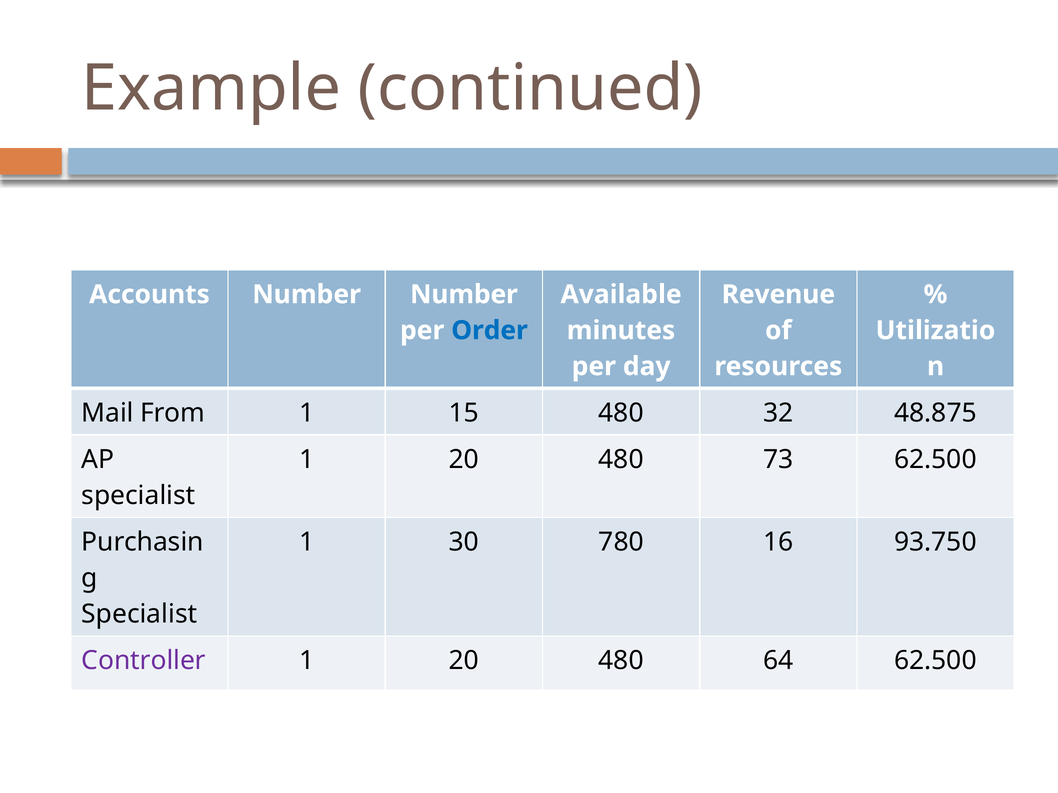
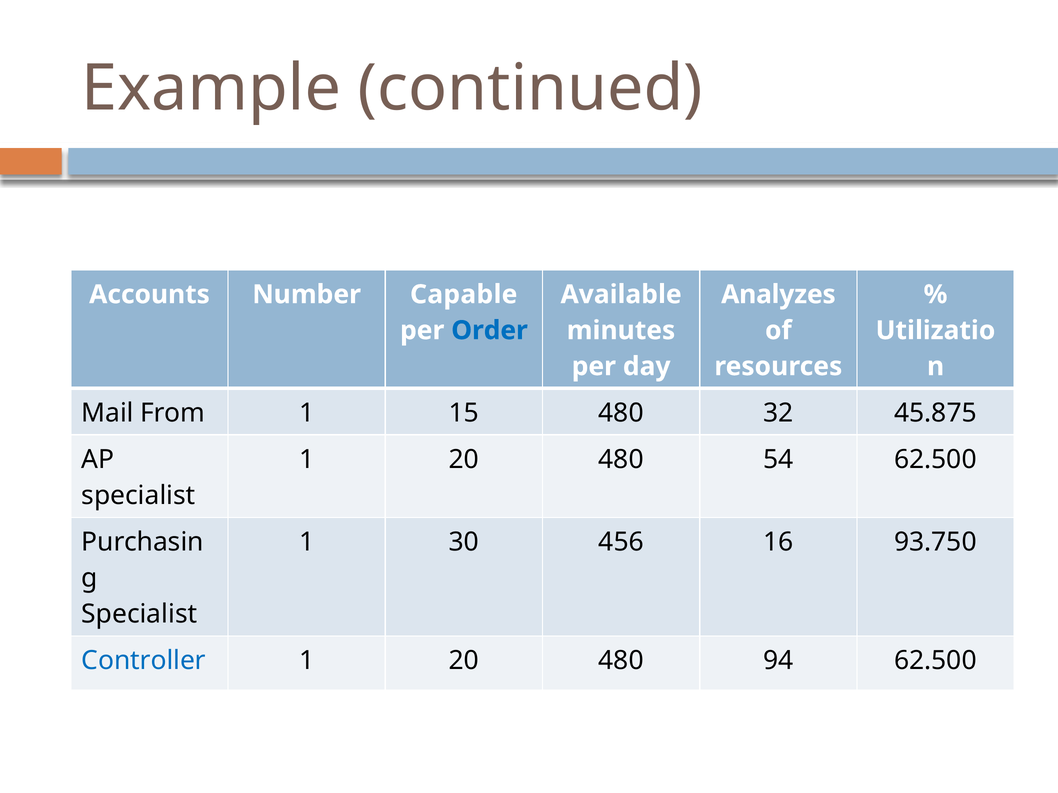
Number Number: Number -> Capable
Revenue: Revenue -> Analyzes
48.875: 48.875 -> 45.875
73: 73 -> 54
780: 780 -> 456
Controller colour: purple -> blue
64: 64 -> 94
